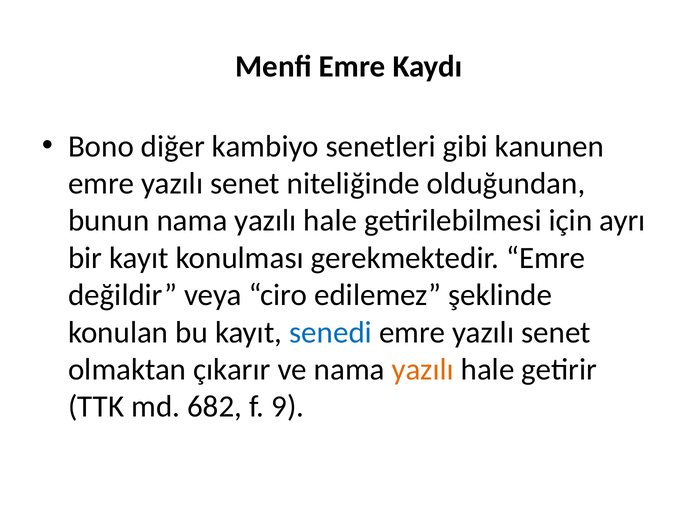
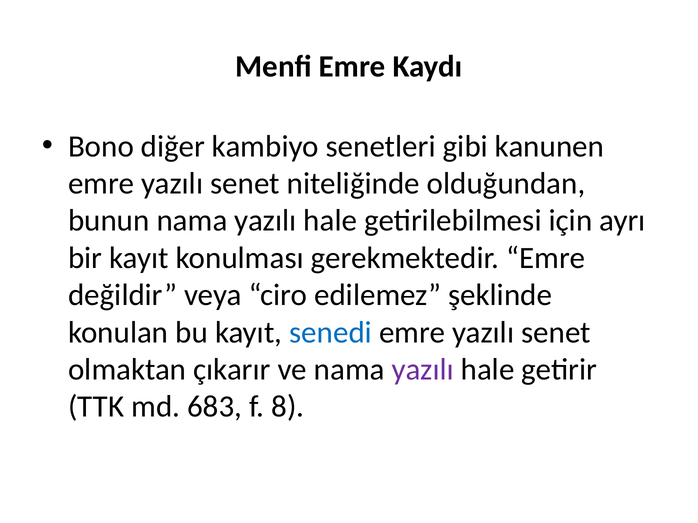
yazılı at (423, 370) colour: orange -> purple
682: 682 -> 683
9: 9 -> 8
